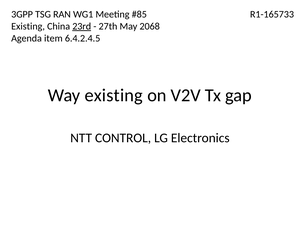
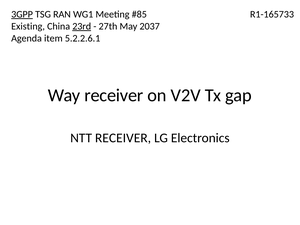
3GPP underline: none -> present
2068: 2068 -> 2037
6.4.2.4.5: 6.4.2.4.5 -> 5.2.2.6.1
Way existing: existing -> receiver
NTT CONTROL: CONTROL -> RECEIVER
